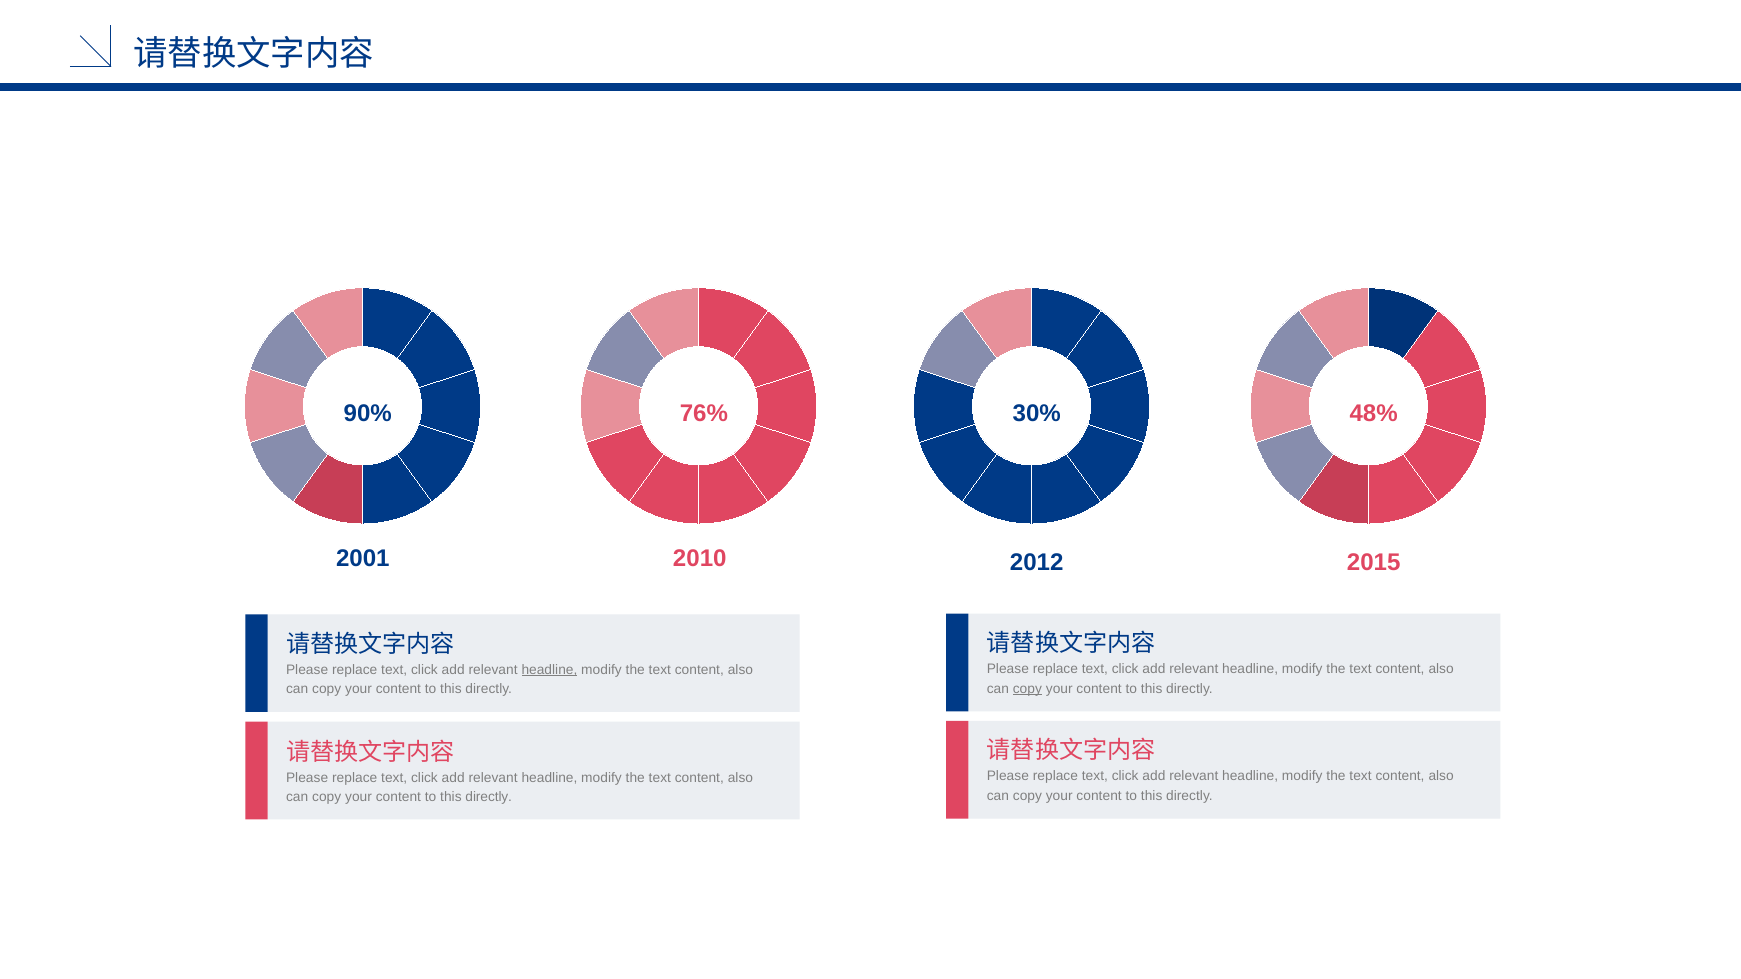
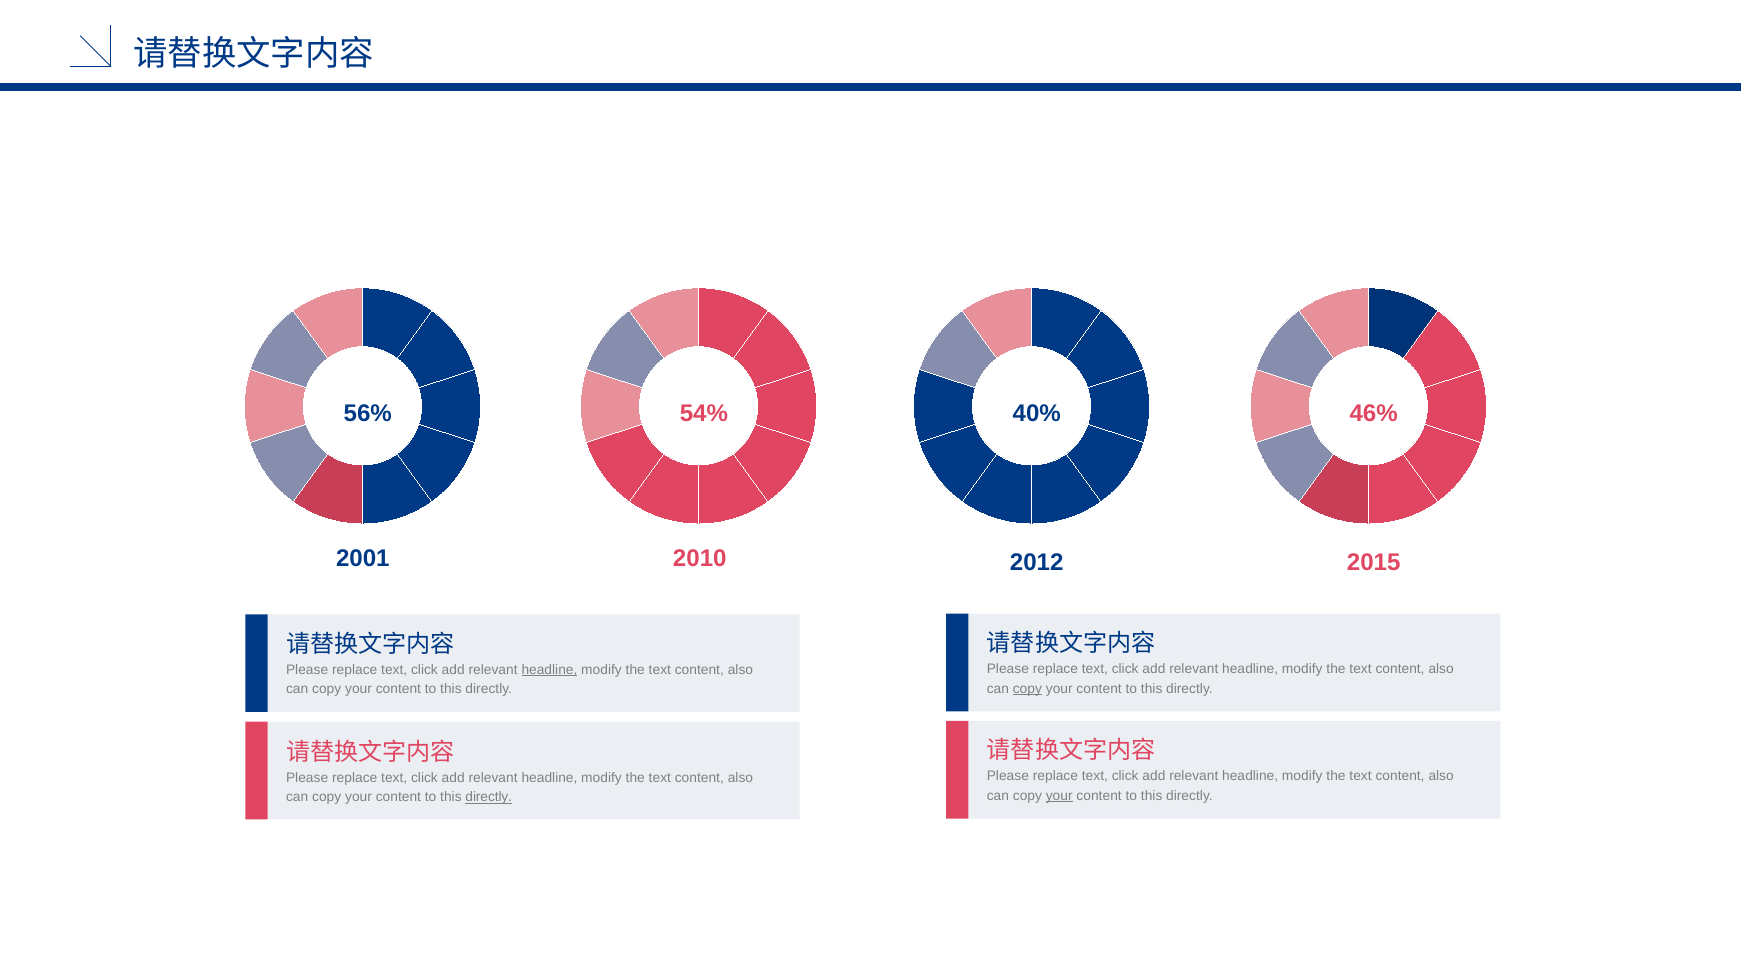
90%: 90% -> 56%
76%: 76% -> 54%
30%: 30% -> 40%
48%: 48% -> 46%
your at (1059, 796) underline: none -> present
directly at (489, 798) underline: none -> present
